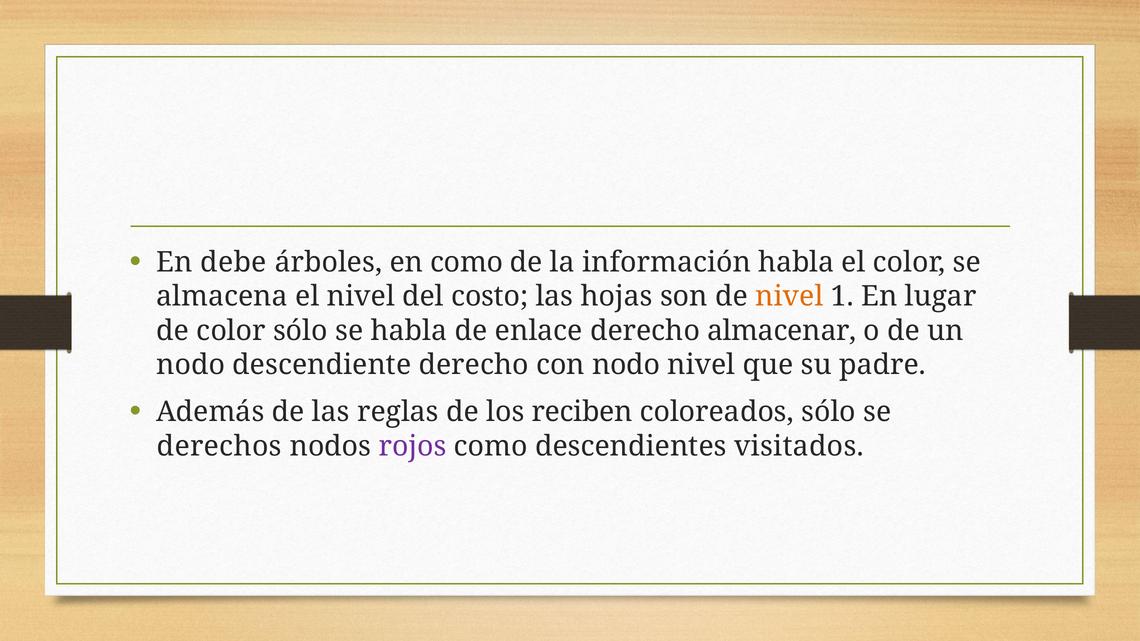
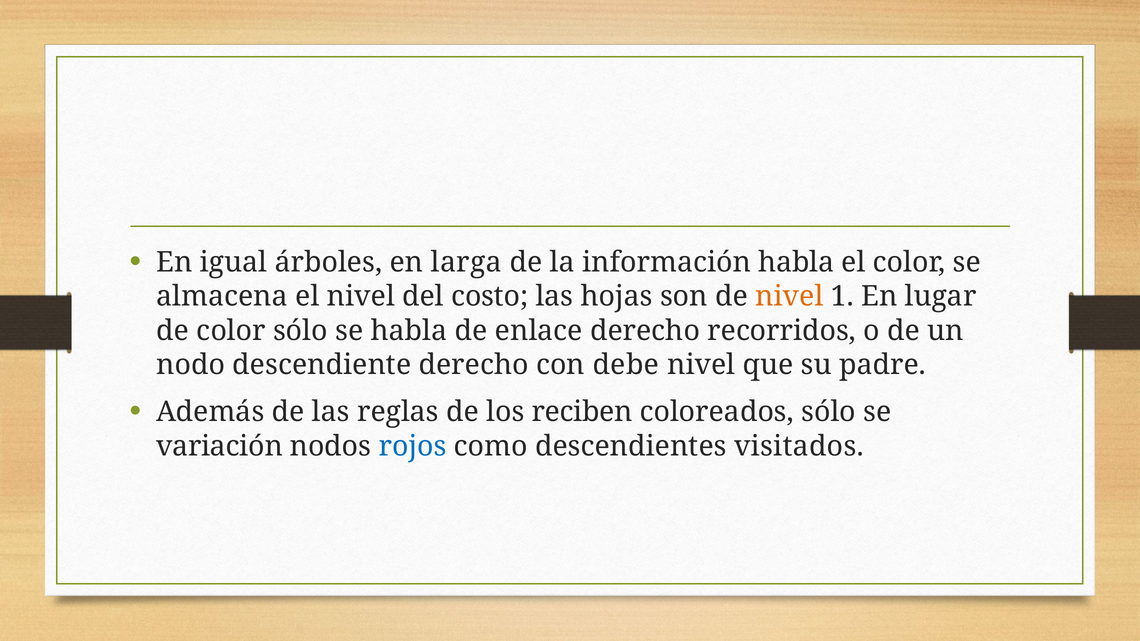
debe: debe -> igual
en como: como -> larga
almacenar: almacenar -> recorridos
con nodo: nodo -> debe
derechos: derechos -> variación
rojos colour: purple -> blue
